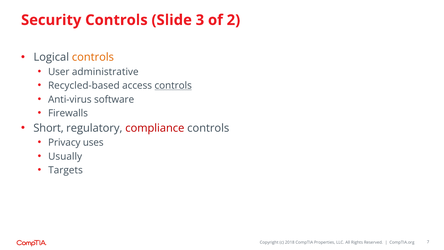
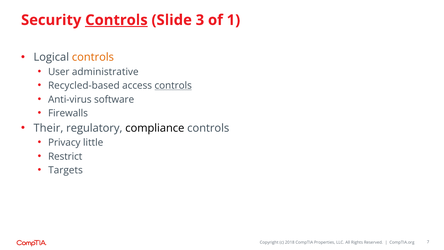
Controls at (116, 20) underline: none -> present
2: 2 -> 1
Short: Short -> Their
compliance colour: red -> black
uses: uses -> little
Usually: Usually -> Restrict
